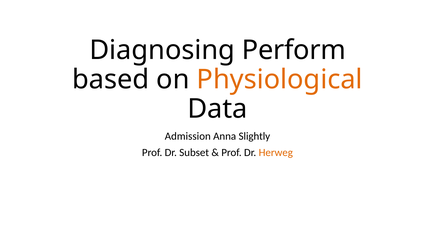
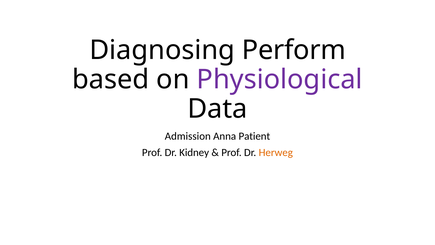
Physiological colour: orange -> purple
Slightly: Slightly -> Patient
Subset: Subset -> Kidney
